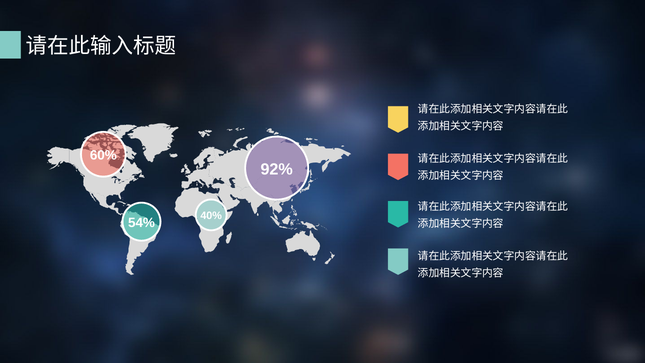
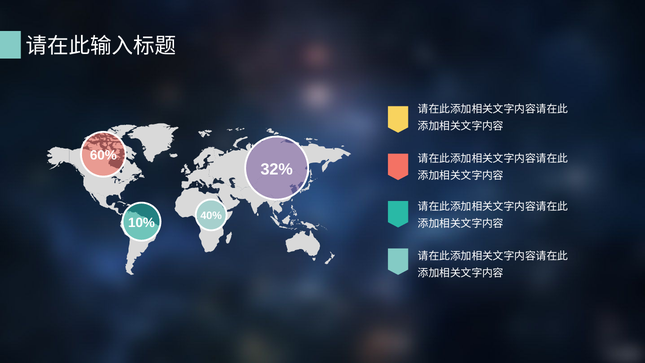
92%: 92% -> 32%
54%: 54% -> 10%
